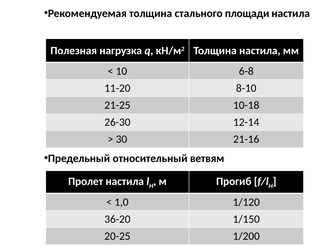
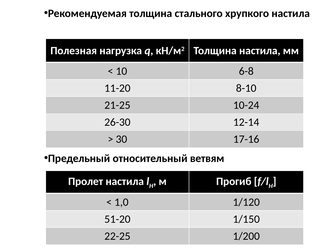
площади: площади -> хрупкого
10-18: 10-18 -> 10-24
21-16: 21-16 -> 17-16
36-20: 36-20 -> 51-20
20-25: 20-25 -> 22-25
